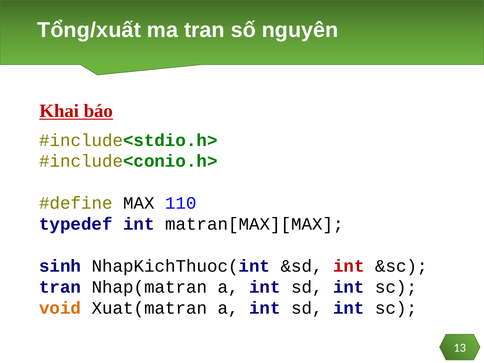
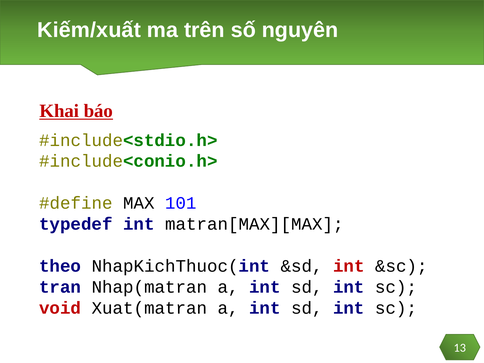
Tổng/xuất: Tổng/xuất -> Kiếm/xuất
ma tran: tran -> trên
110: 110 -> 101
sinh: sinh -> theo
void colour: orange -> red
